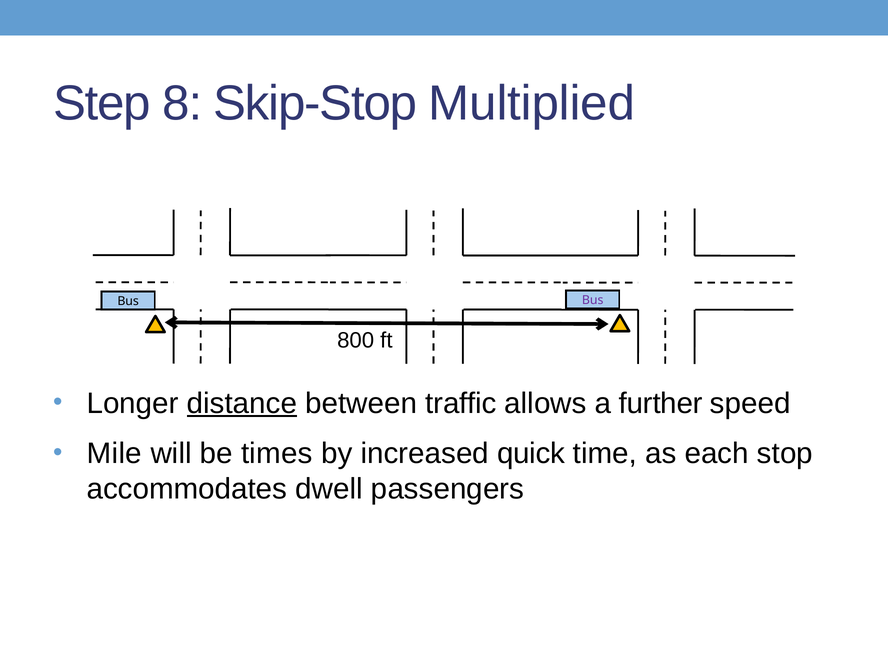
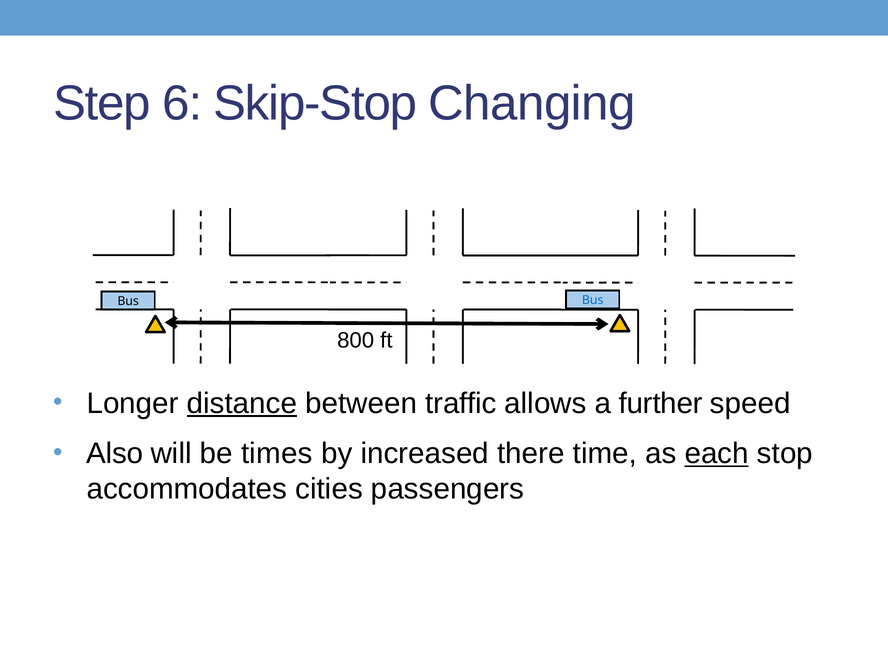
8: 8 -> 6
Multiplied: Multiplied -> Changing
Bus at (593, 300) colour: purple -> blue
Mile: Mile -> Also
quick: quick -> there
each underline: none -> present
dwell: dwell -> cities
